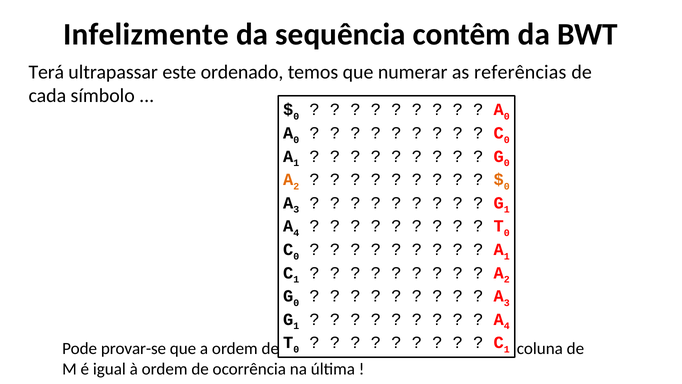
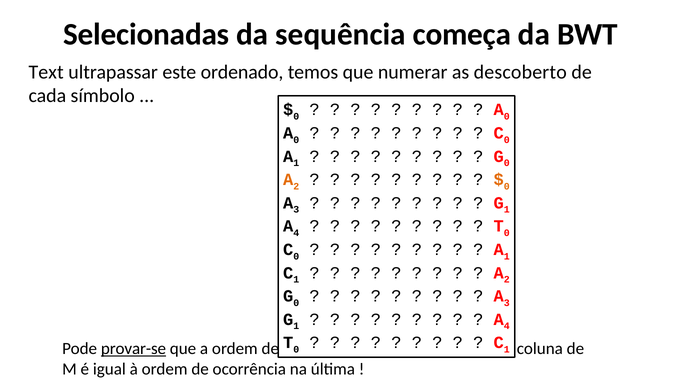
Infelizmente: Infelizmente -> Selecionadas
contêm: contêm -> começa
Terá: Terá -> Text
referências: referências -> descoberto
provar-se underline: none -> present
